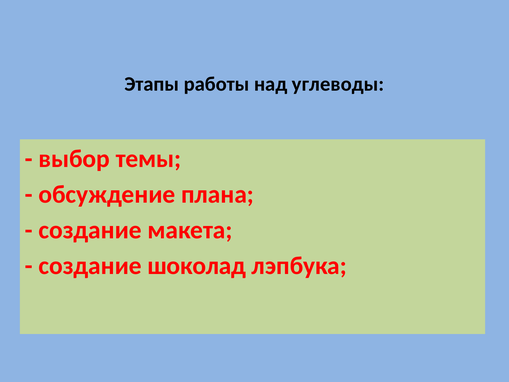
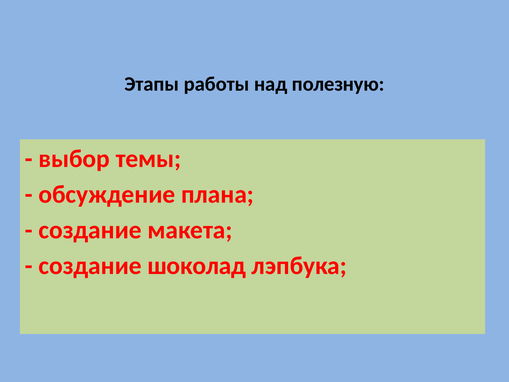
углеводы: углеводы -> полезную
